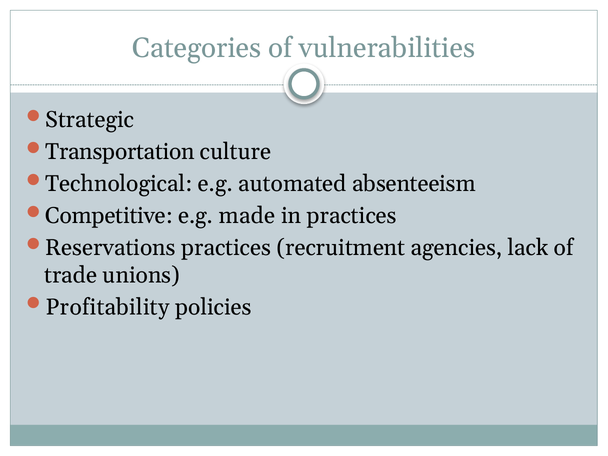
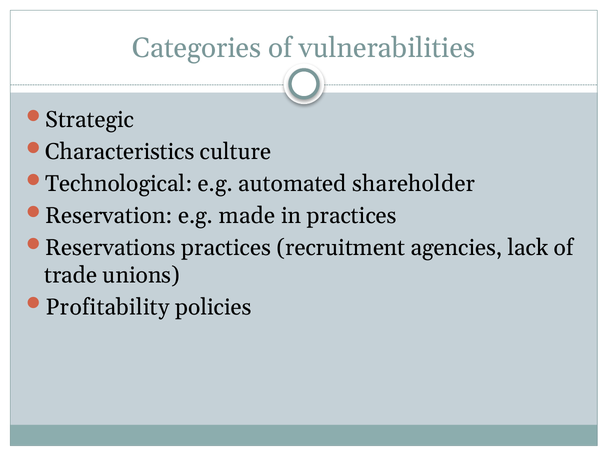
Transportation: Transportation -> Characteristics
absenteeism: absenteeism -> shareholder
Competitive: Competitive -> Reservation
